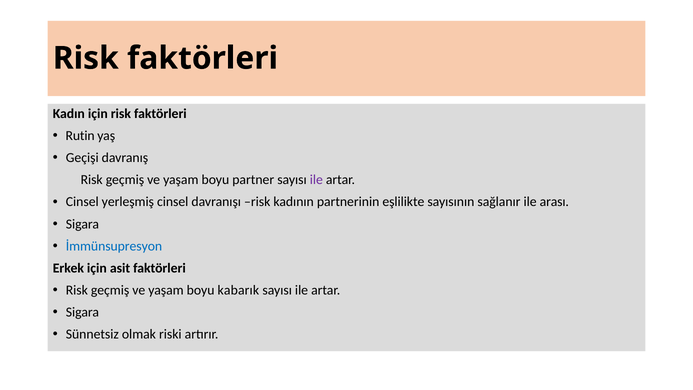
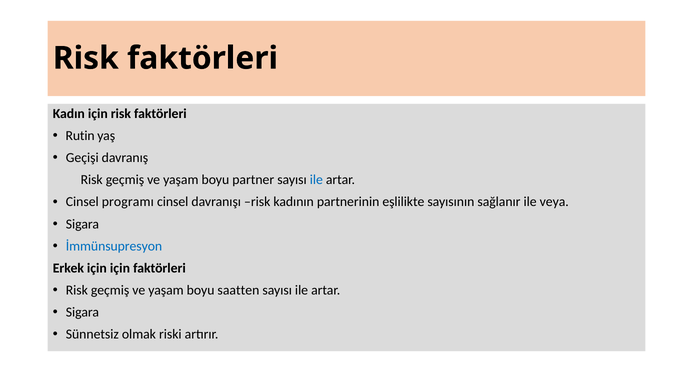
ile at (316, 180) colour: purple -> blue
yerleşmiş: yerleşmiş -> programı
arası: arası -> veya
için asit: asit -> için
kabarık: kabarık -> saatten
